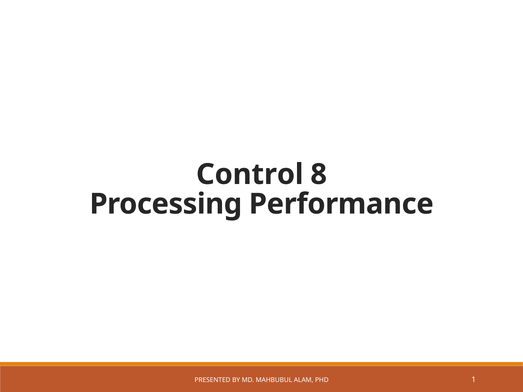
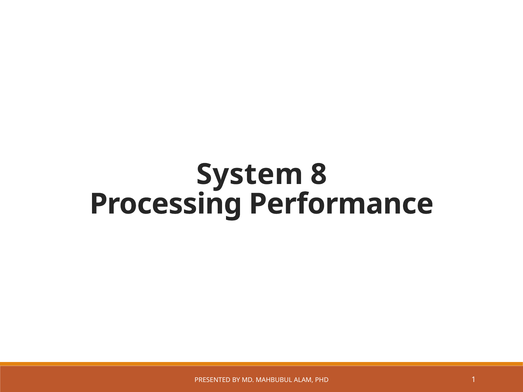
Control: Control -> System
